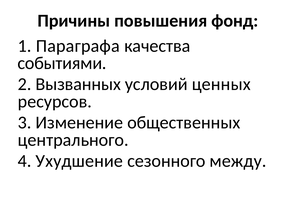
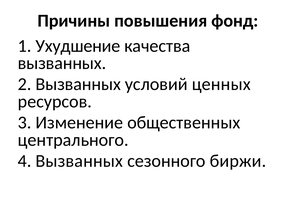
Параграфа: Параграфа -> Ухудшение
событиями at (62, 63): событиями -> вызванных
4 Ухудшение: Ухудшение -> Вызванных
между: между -> биржи
